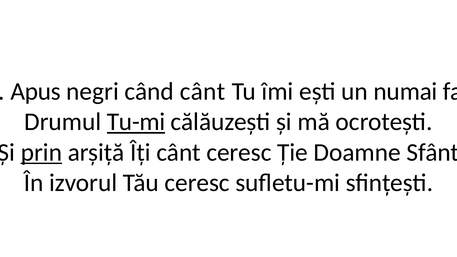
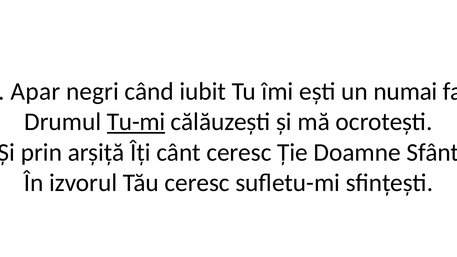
Apus: Apus -> Apar
când cânt: cânt -> iubit
prin underline: present -> none
